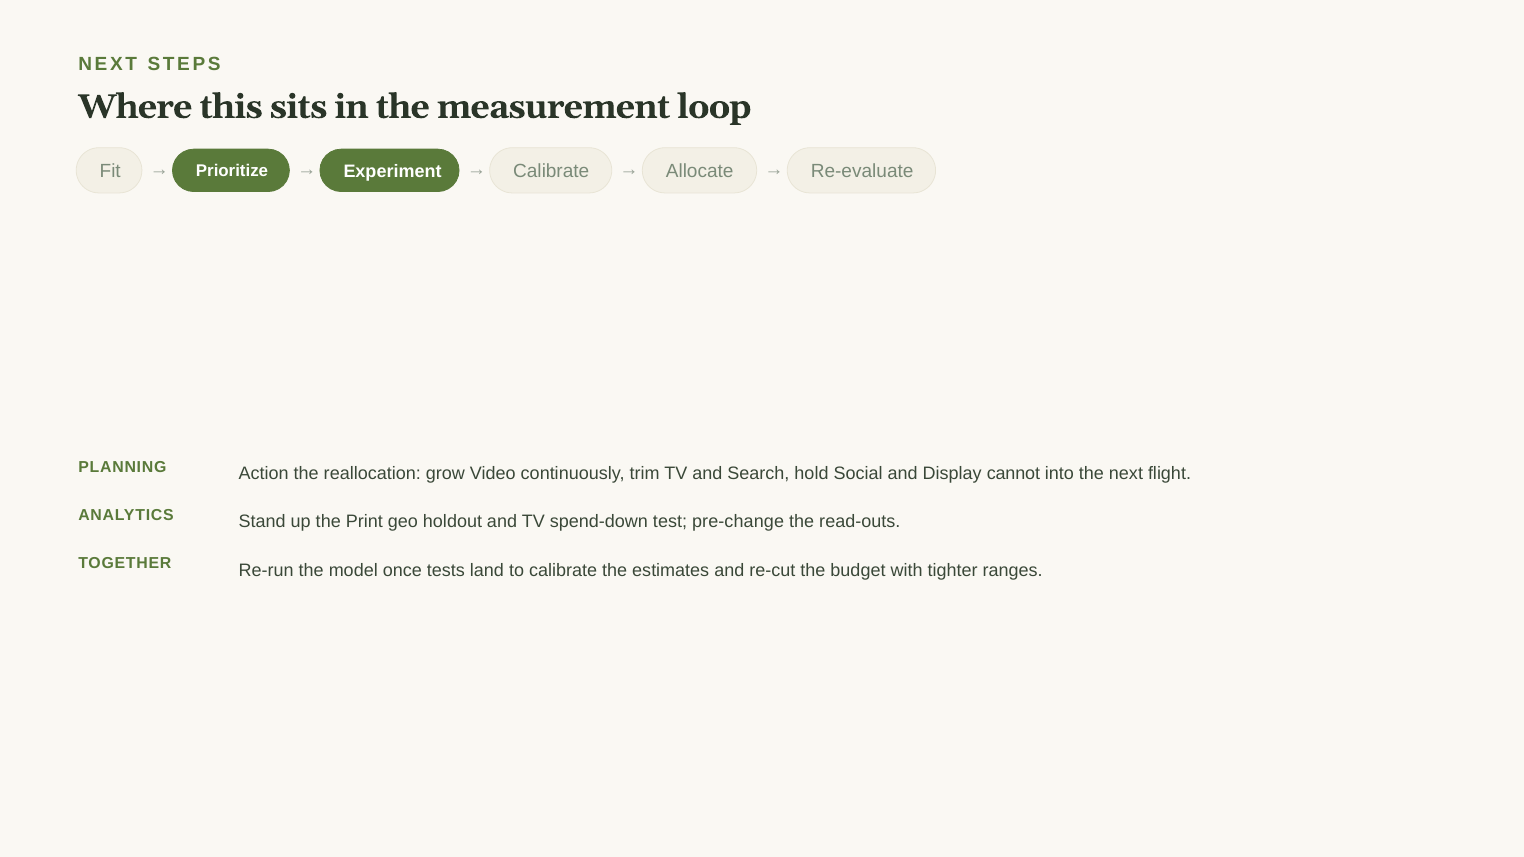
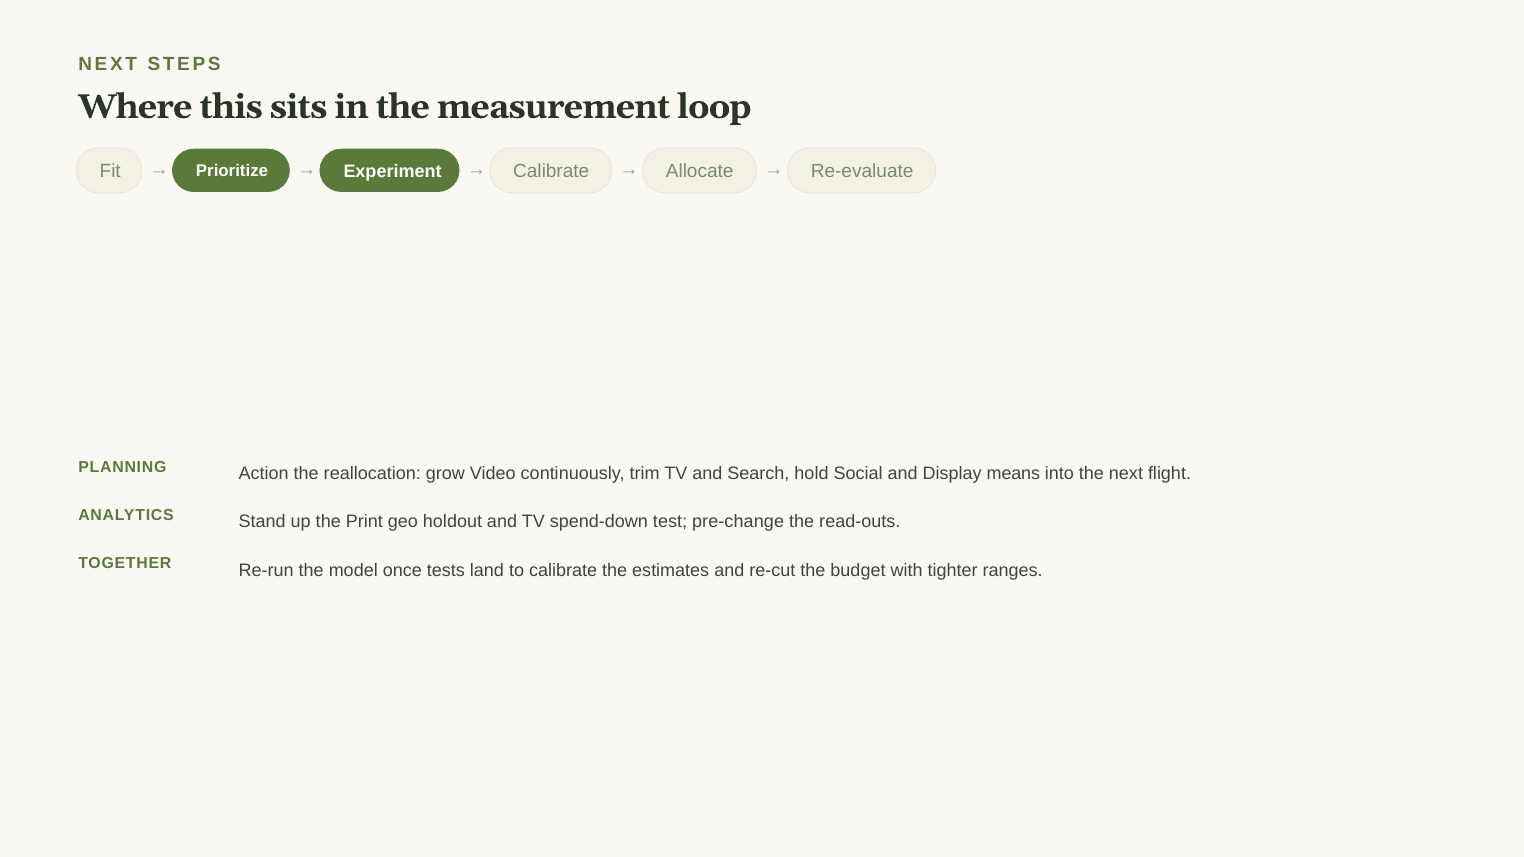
cannot: cannot -> means
